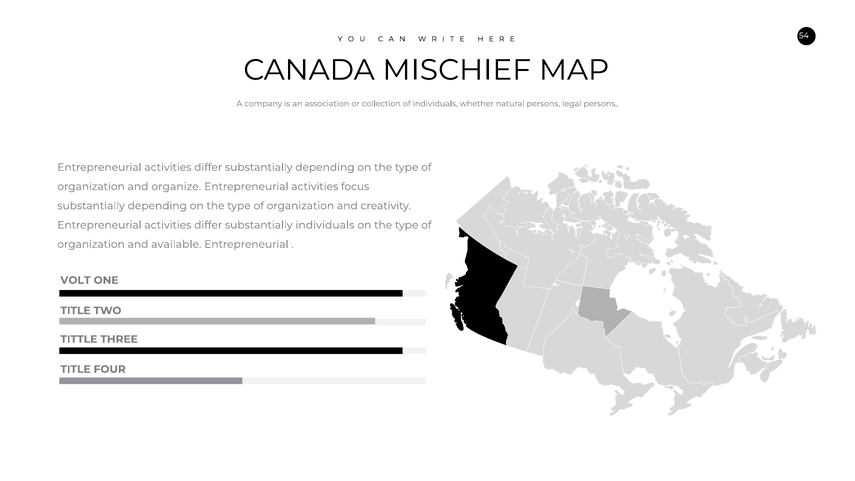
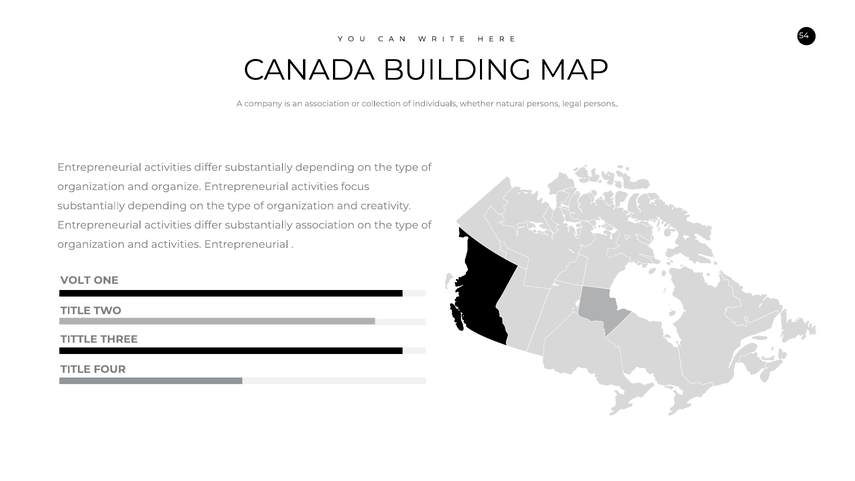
MISCHIEF: MISCHIEF -> BUILDING
substantially individuals: individuals -> association
and available: available -> activities
